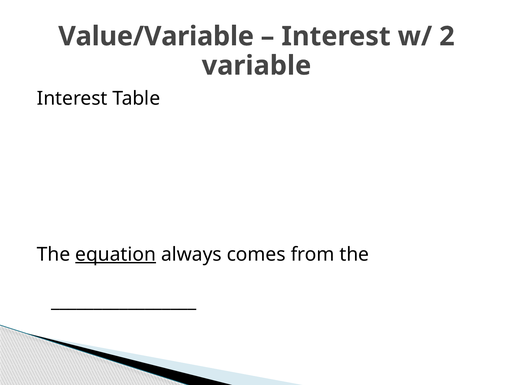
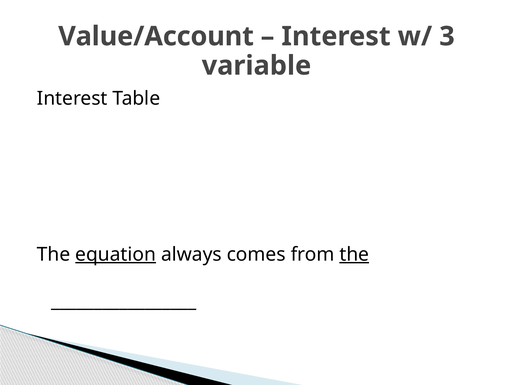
Value/Variable: Value/Variable -> Value/Account
2: 2 -> 3
the at (354, 254) underline: none -> present
